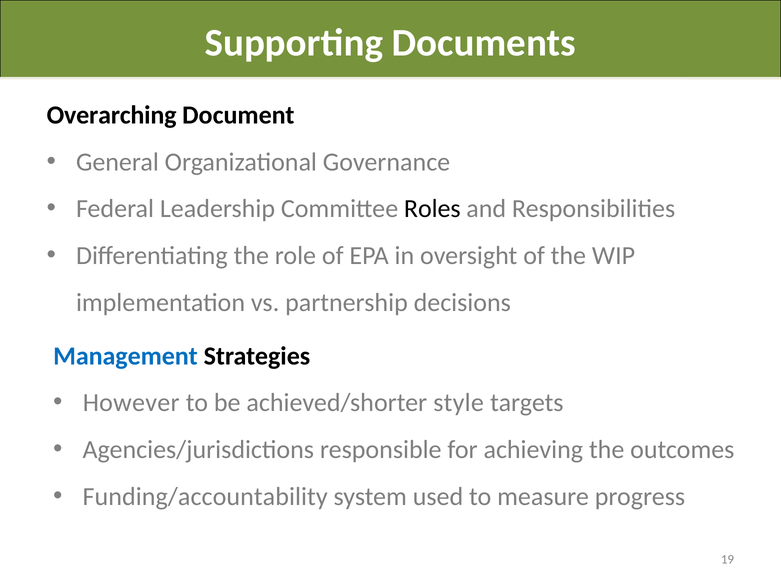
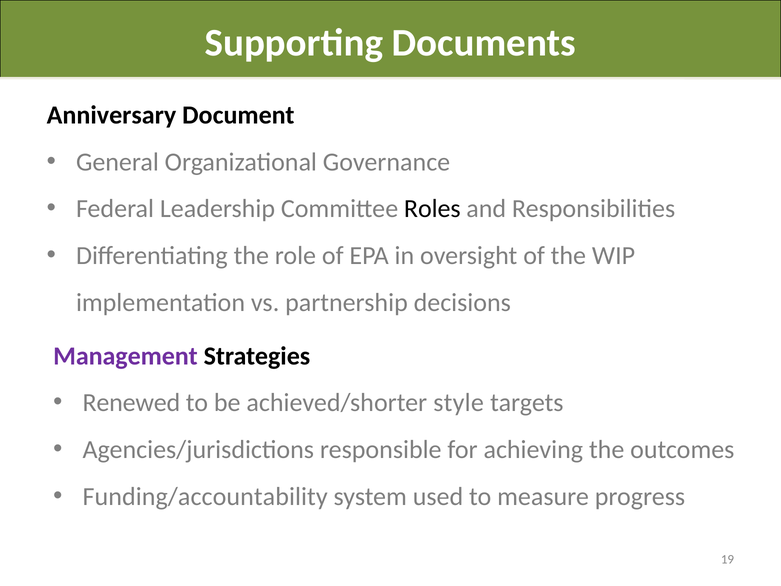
Overarching: Overarching -> Anniversary
Management colour: blue -> purple
However: However -> Renewed
